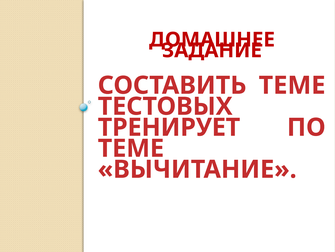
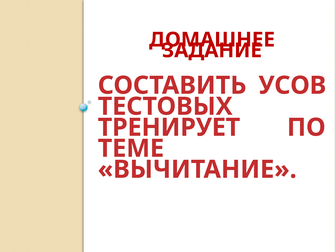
СОСТАВИТЬ ТЕМЕ: ТЕМЕ -> УСОВ
